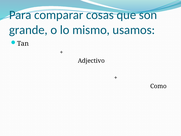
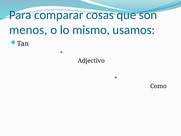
grande: grande -> menos
